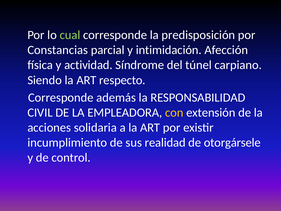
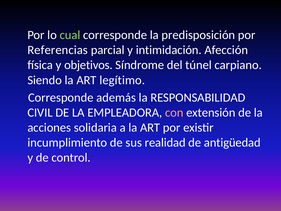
Constancias: Constancias -> Referencias
actividad: actividad -> objetivos
respecto: respecto -> legítimo
con colour: yellow -> pink
otorgársele: otorgársele -> antigüedad
